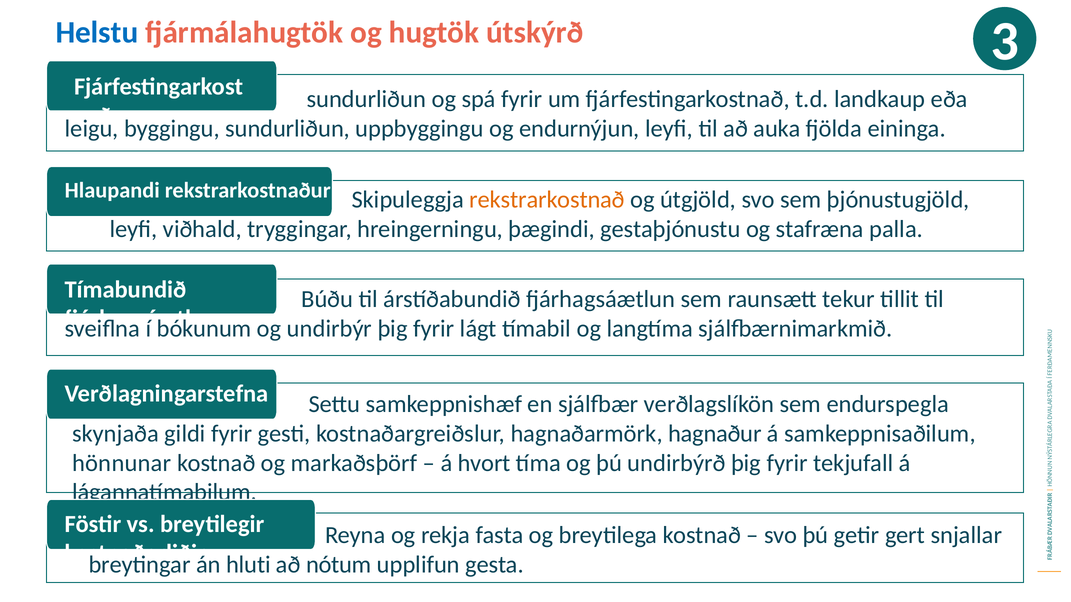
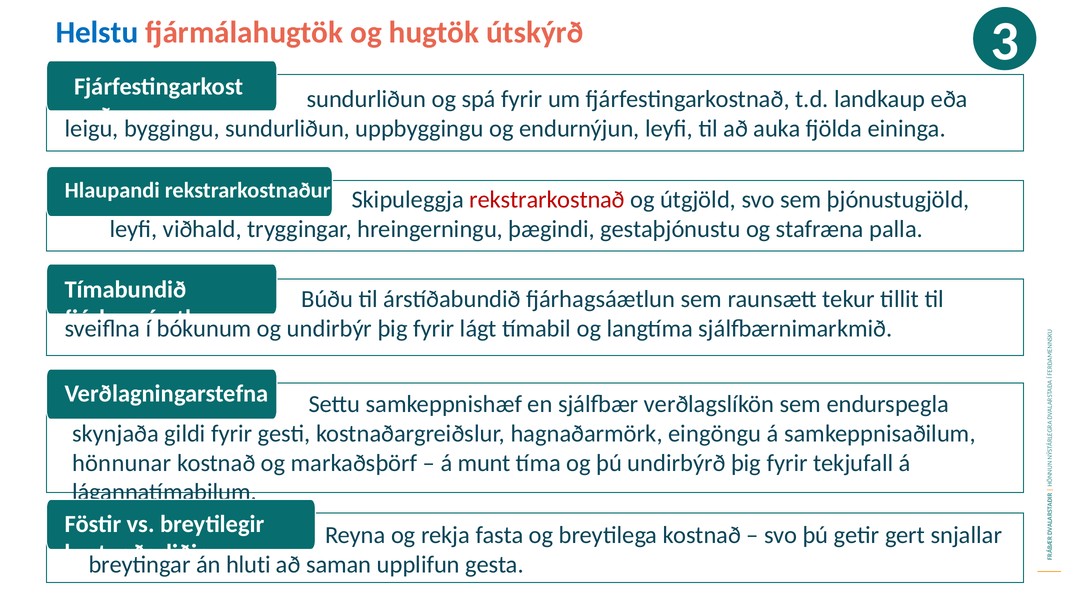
rekstrarkostnað colour: orange -> red
hagnaður: hagnaður -> eingöngu
hvort: hvort -> munt
nótum: nótum -> saman
